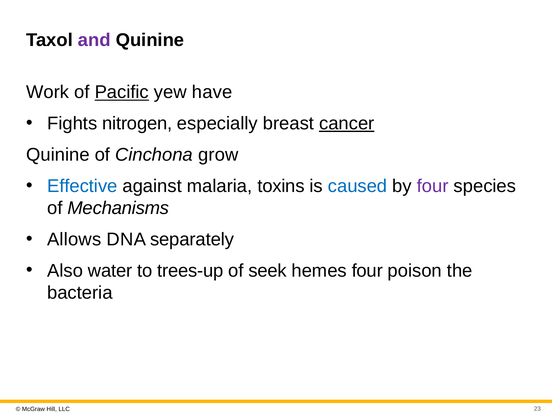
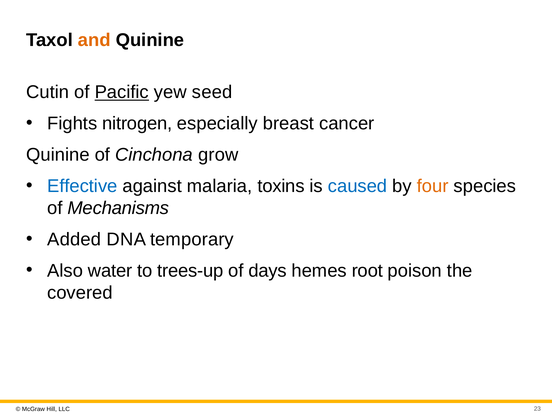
and colour: purple -> orange
Work: Work -> Cutin
have: have -> seed
cancer underline: present -> none
four at (433, 186) colour: purple -> orange
Allows: Allows -> Added
separately: separately -> temporary
seek: seek -> days
hemes four: four -> root
bacteria: bacteria -> covered
